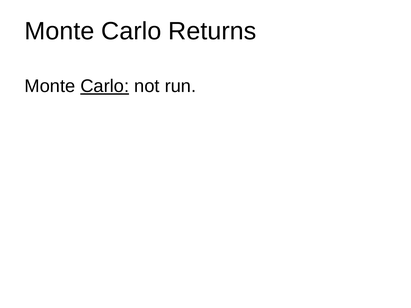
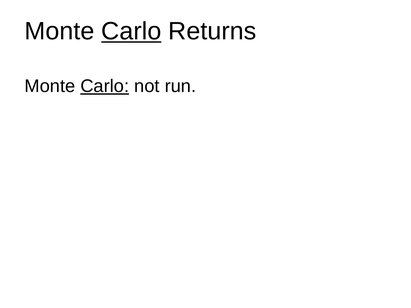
Carlo at (131, 31) underline: none -> present
